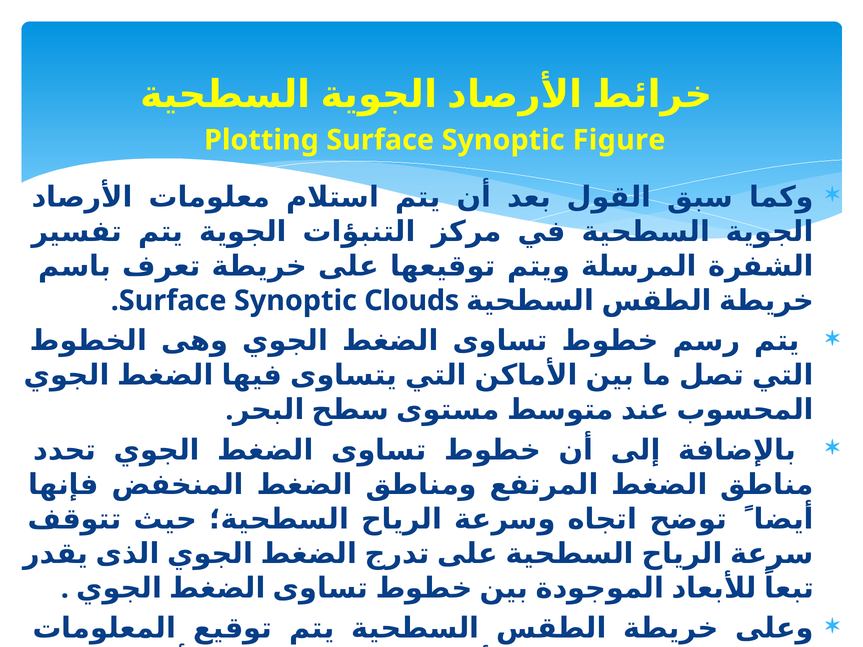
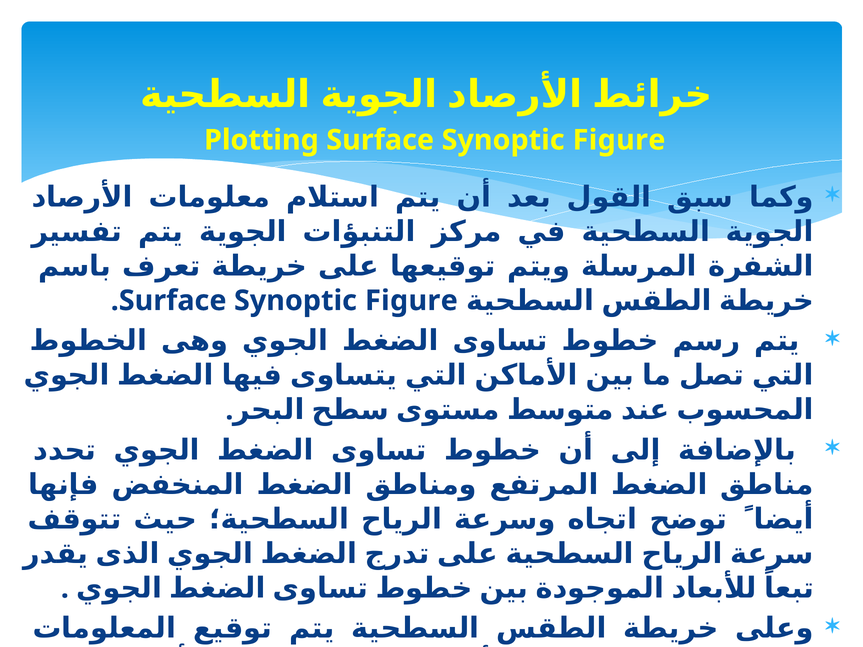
Clouds at (412, 301): Clouds -> Figure
